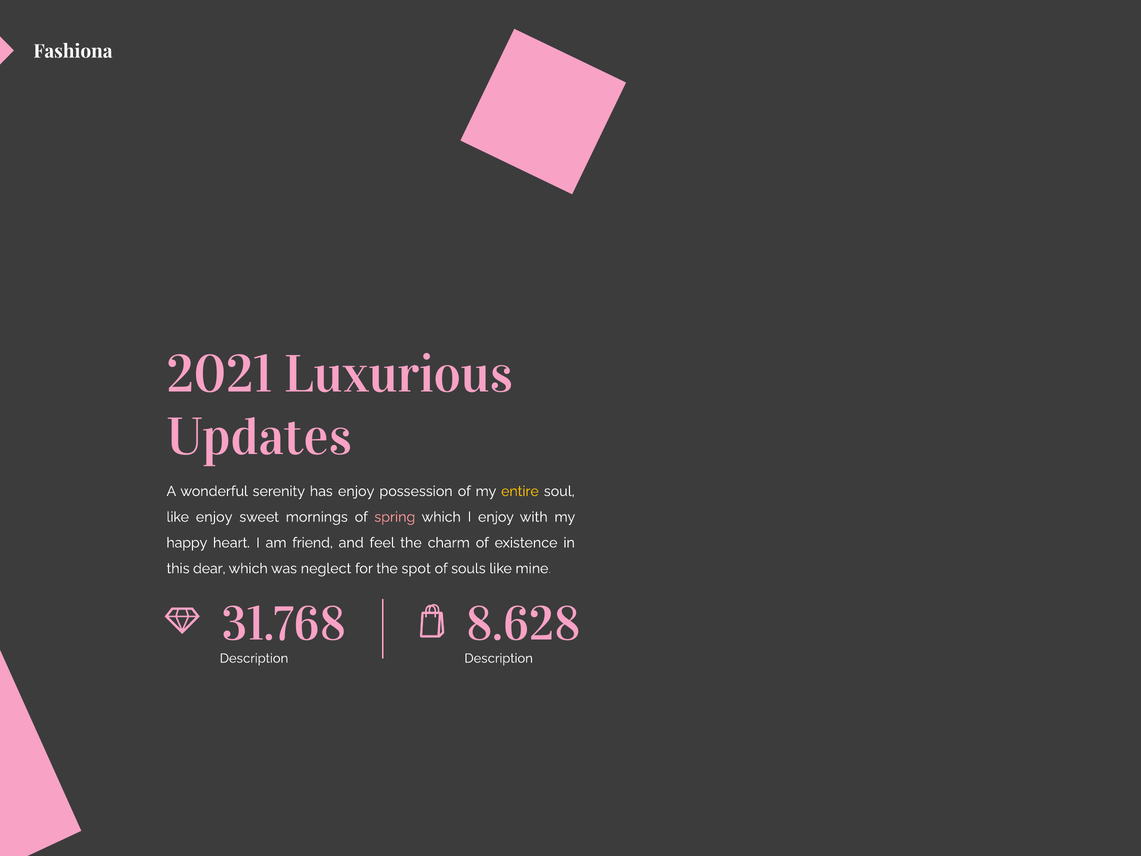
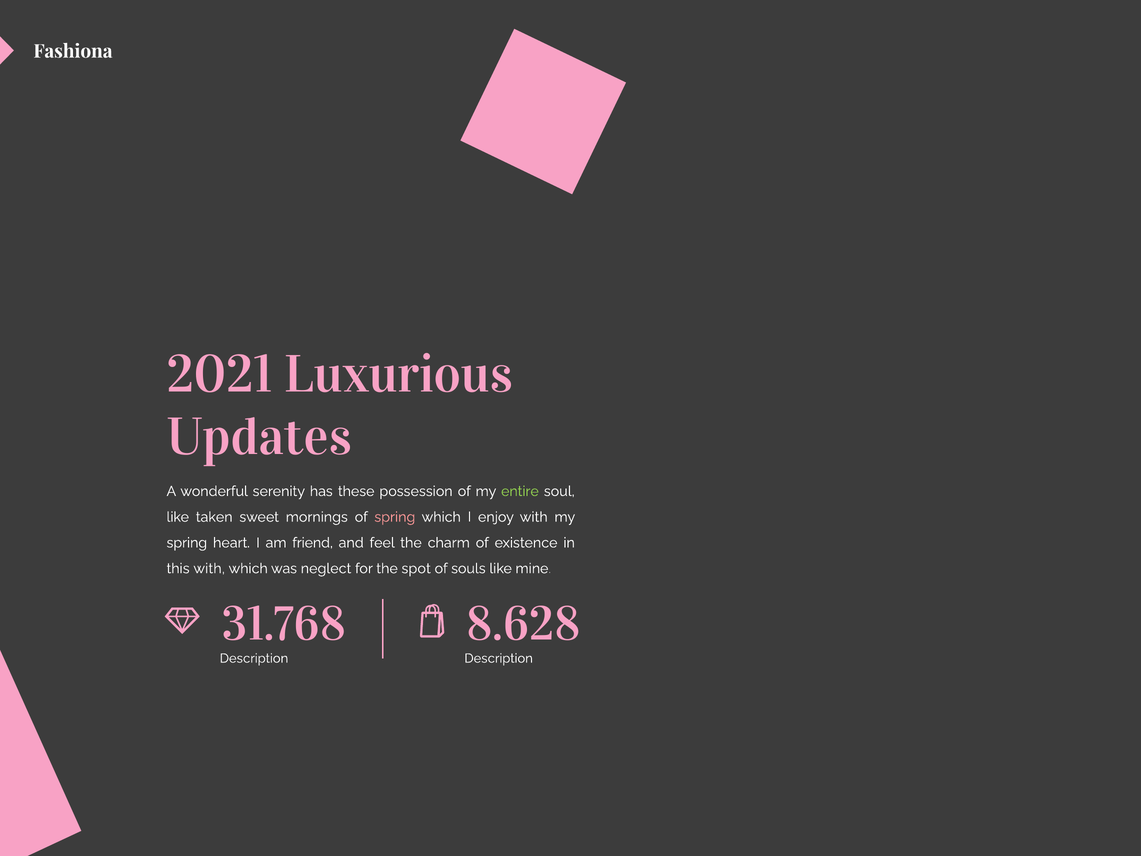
has enjoy: enjoy -> these
entire colour: yellow -> light green
like enjoy: enjoy -> taken
happy at (187, 543): happy -> spring
this dear: dear -> with
